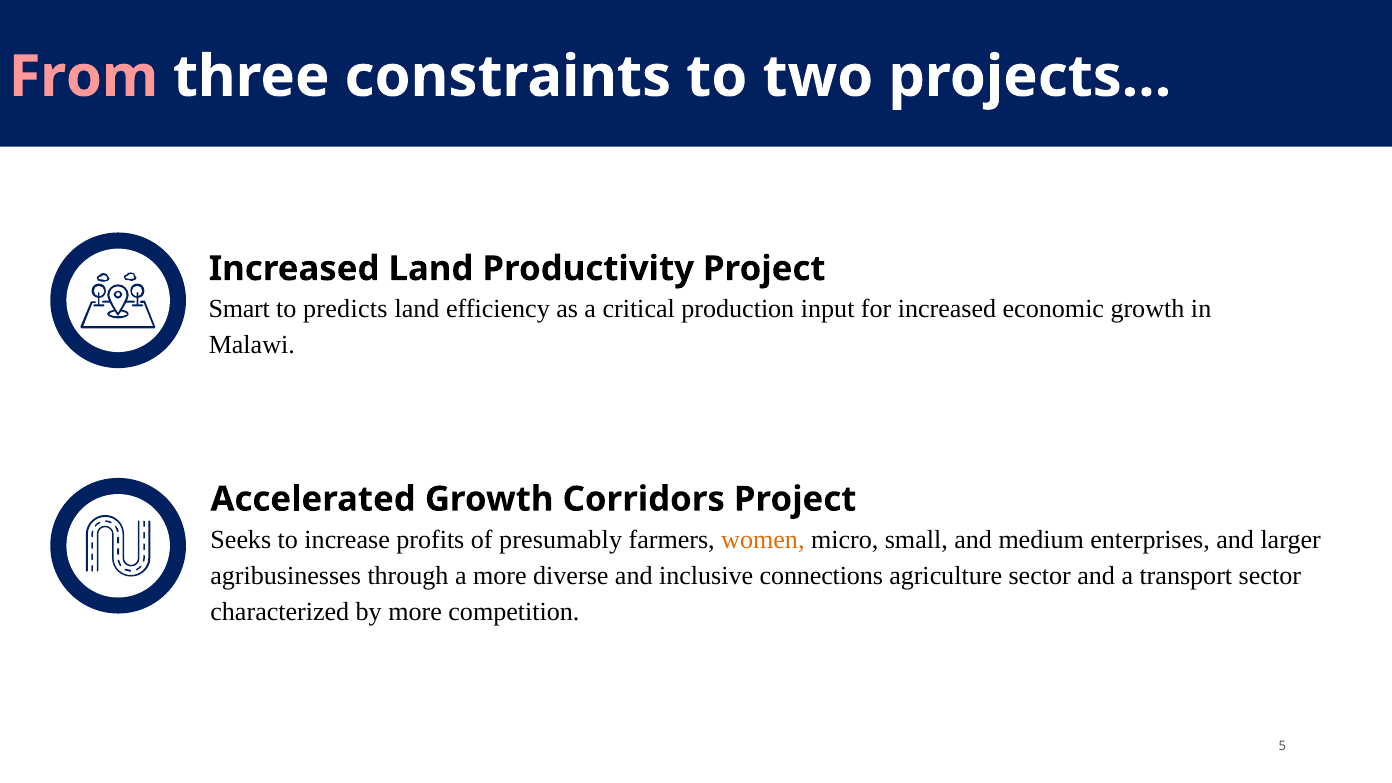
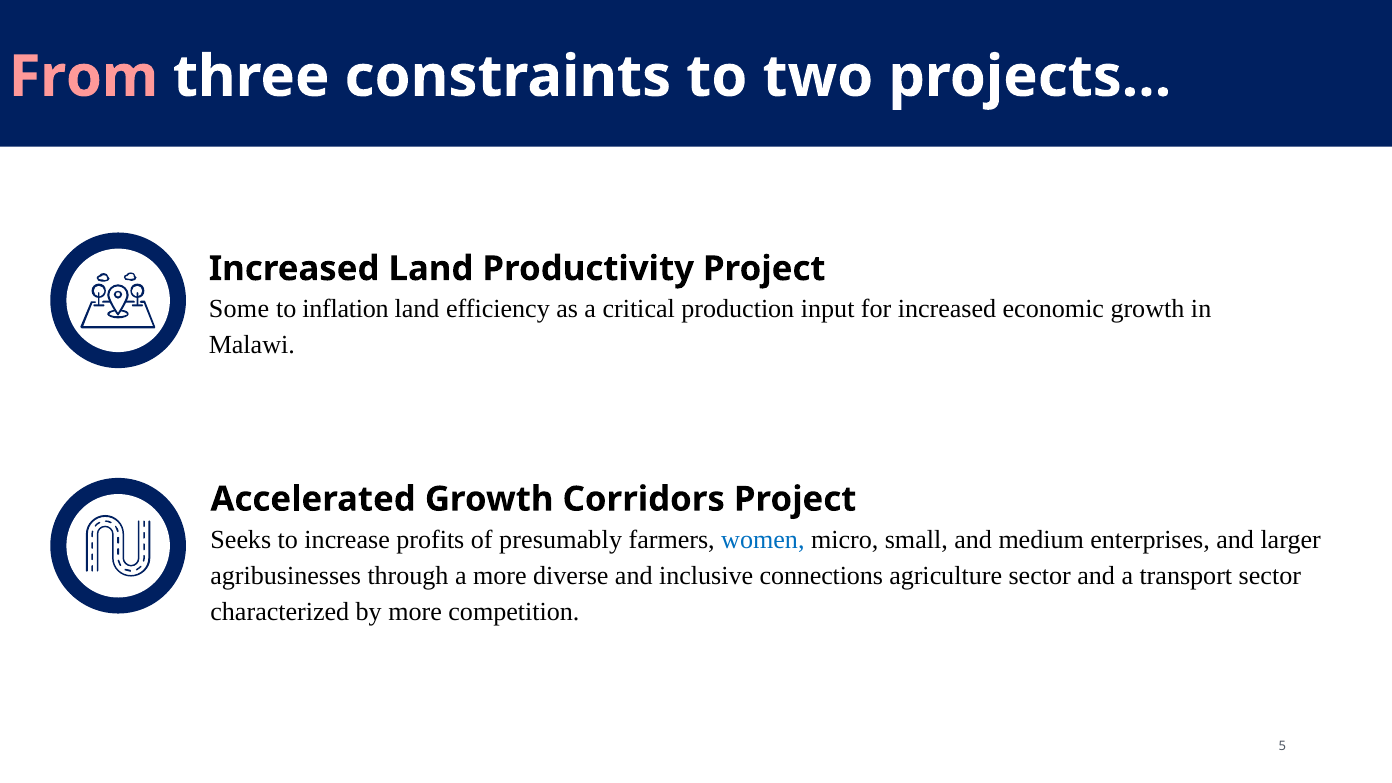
Smart: Smart -> Some
predicts: predicts -> inflation
women colour: orange -> blue
